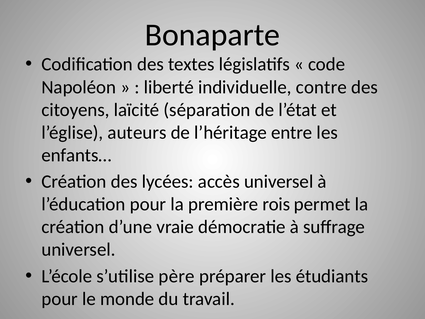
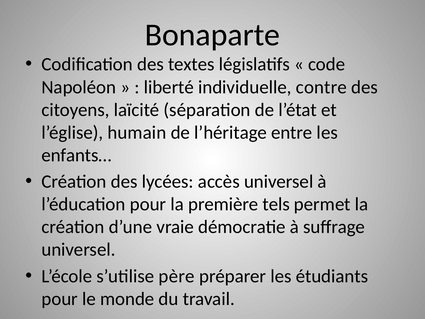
auteurs: auteurs -> humain
rois: rois -> tels
